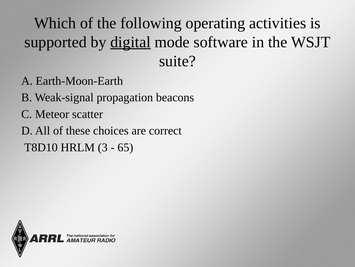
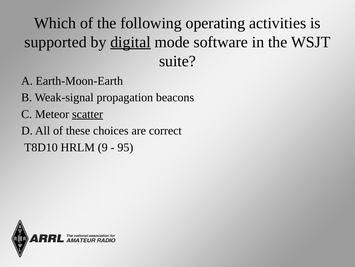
scatter underline: none -> present
3: 3 -> 9
65: 65 -> 95
